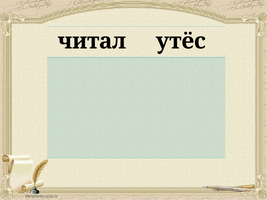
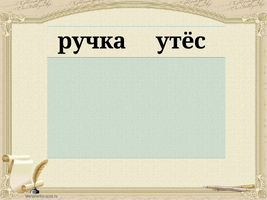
читал: читал -> ручка
